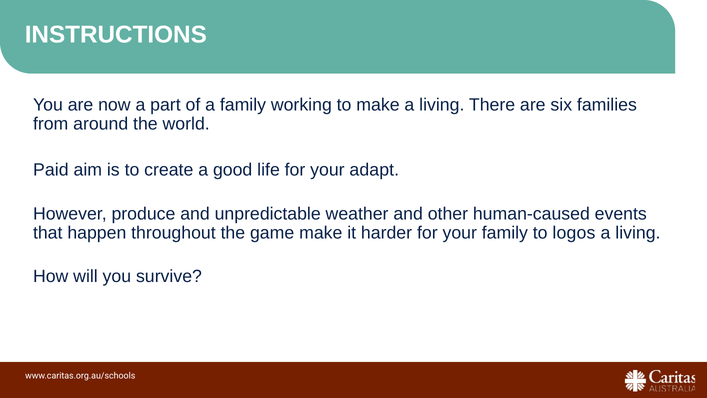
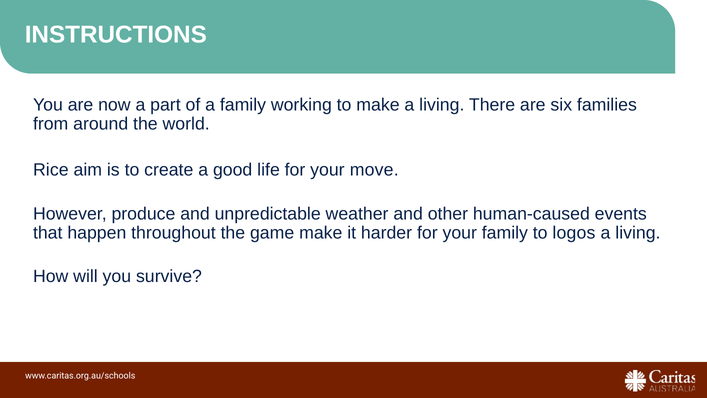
Paid: Paid -> Rice
adapt: adapt -> move
